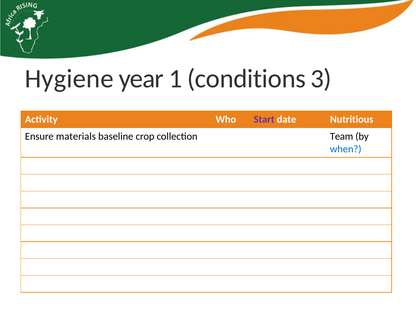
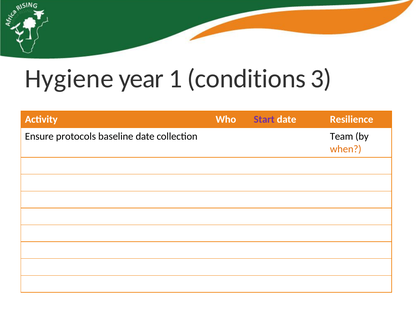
Nutritious: Nutritious -> Resilience
materials: materials -> protocols
baseline crop: crop -> date
when colour: blue -> orange
